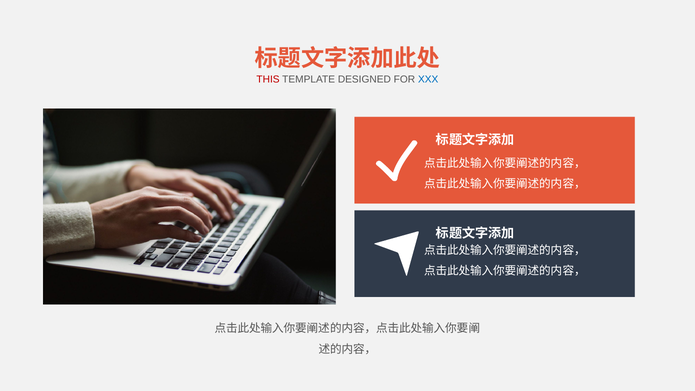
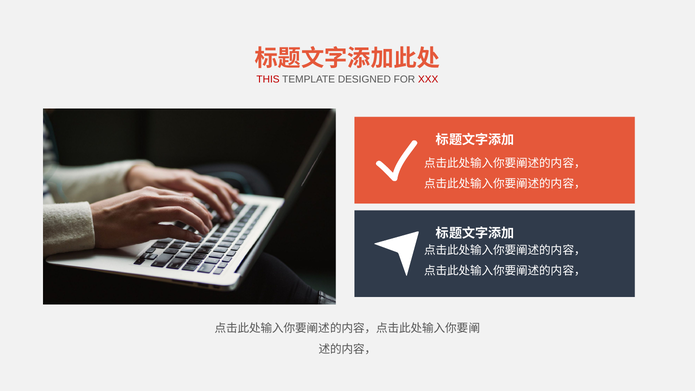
XXX colour: blue -> red
